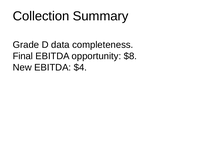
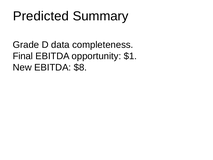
Collection: Collection -> Predicted
$8: $8 -> $1
$4: $4 -> $8
